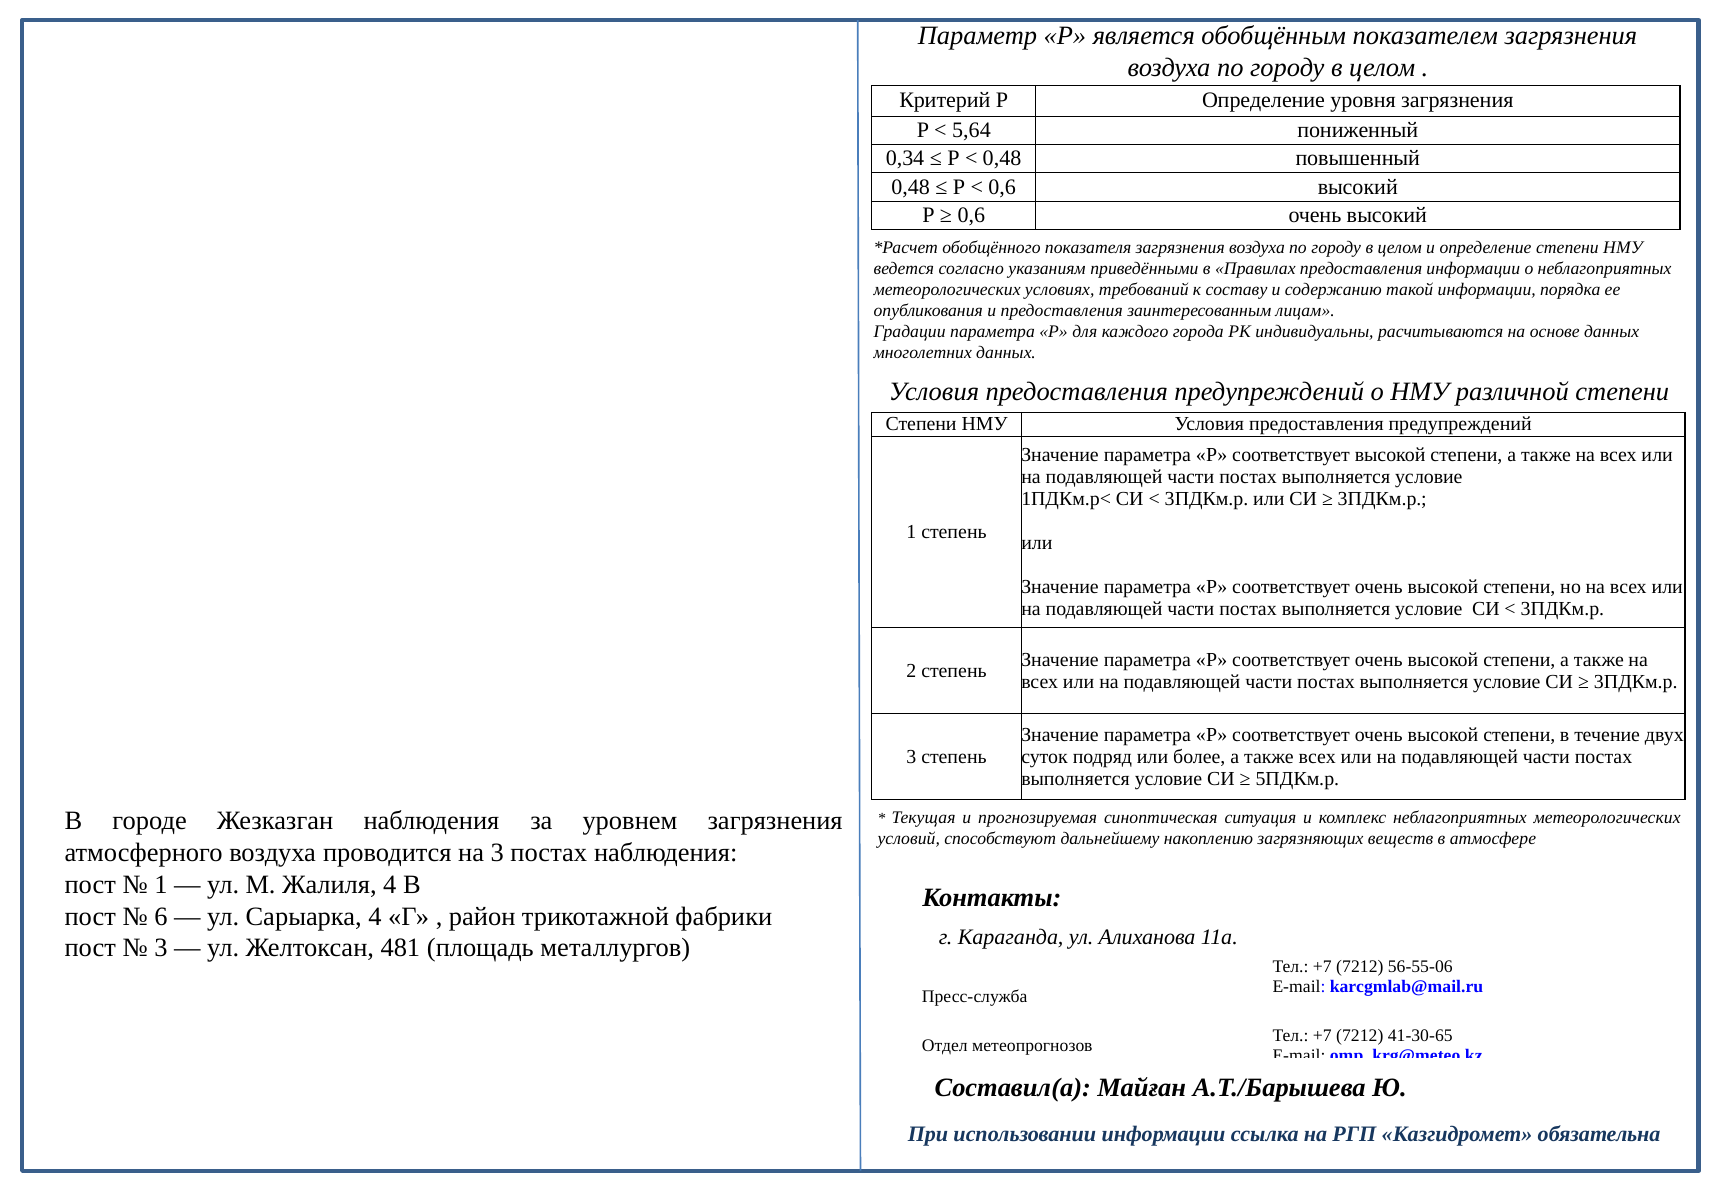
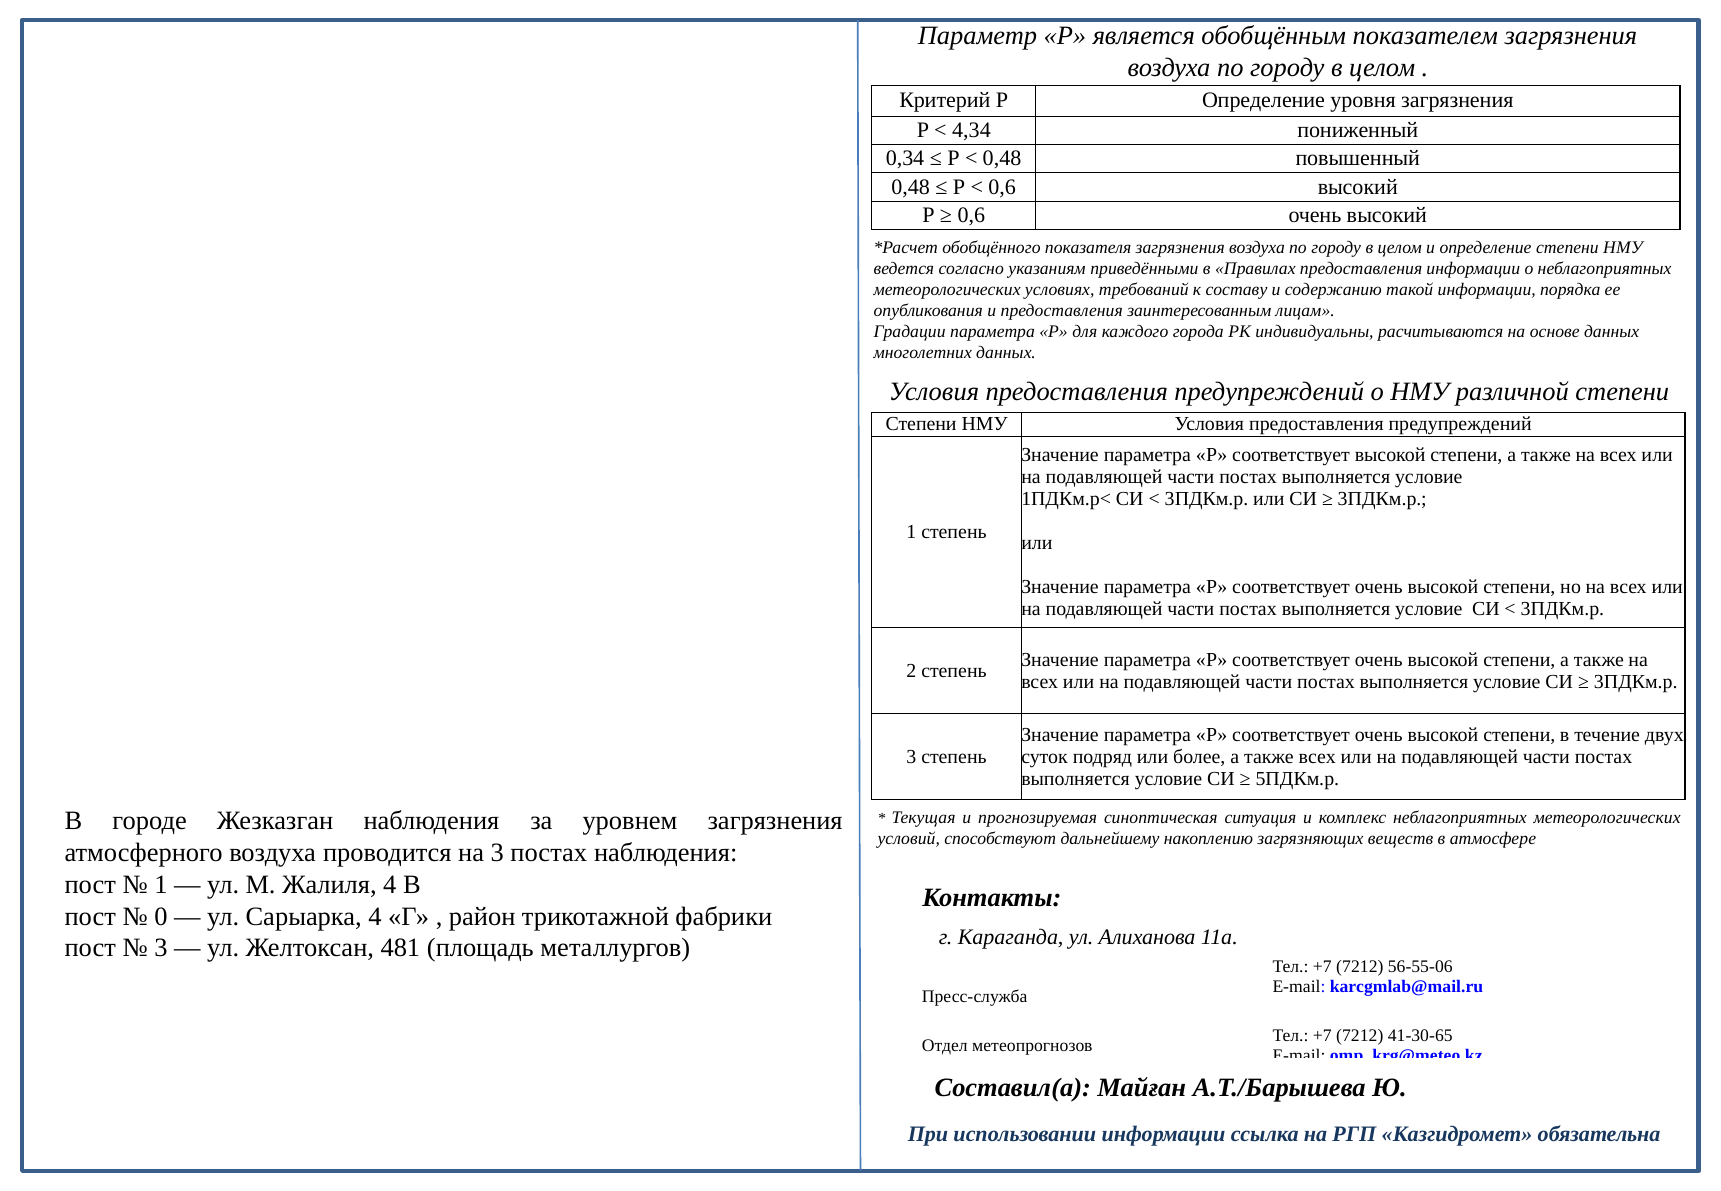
5,64: 5,64 -> 4,34
6: 6 -> 0
